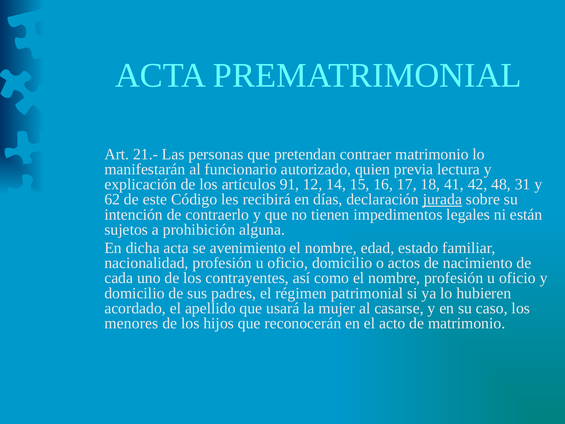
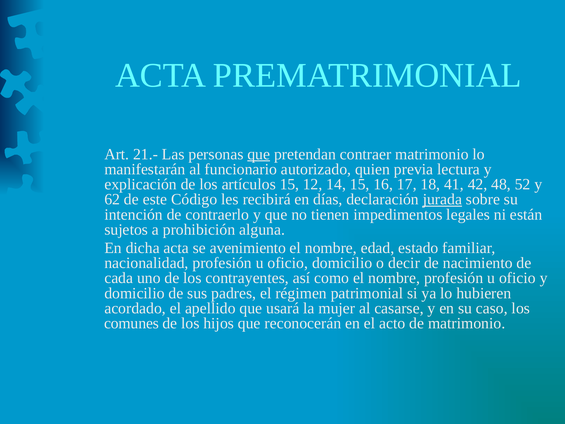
que at (259, 154) underline: none -> present
artículos 91: 91 -> 15
31: 31 -> 52
actos: actos -> decir
menores: menores -> comunes
